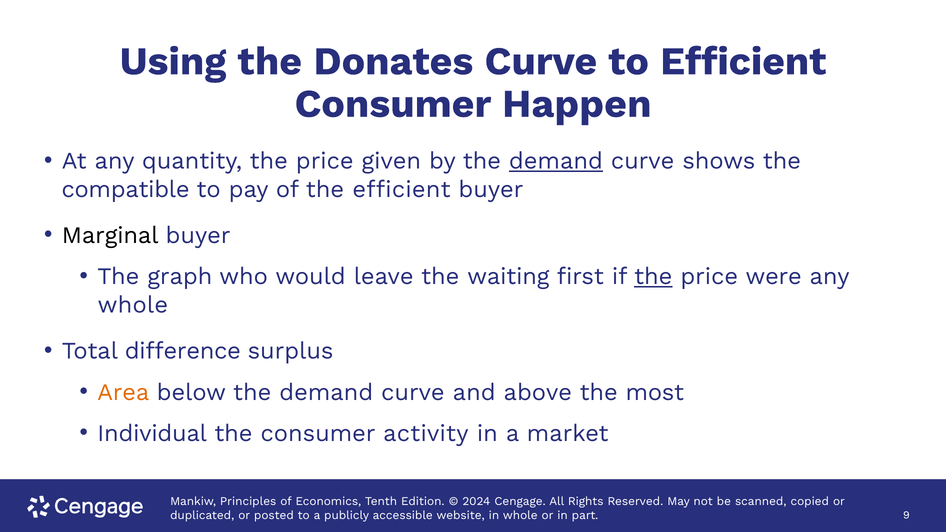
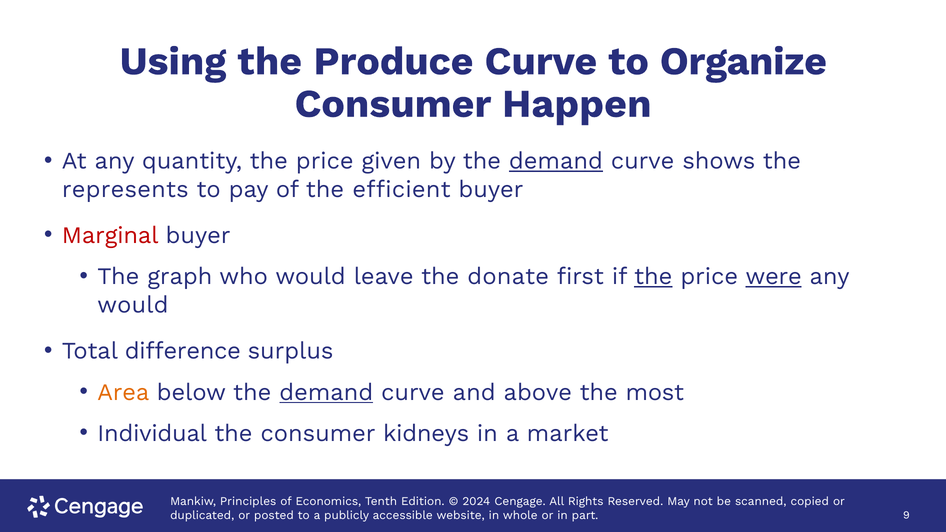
Donates: Donates -> Produce
to Efficient: Efficient -> Organize
compatible: compatible -> represents
Marginal colour: black -> red
waiting: waiting -> donate
were underline: none -> present
whole at (133, 305): whole -> would
demand at (326, 392) underline: none -> present
activity: activity -> kidneys
